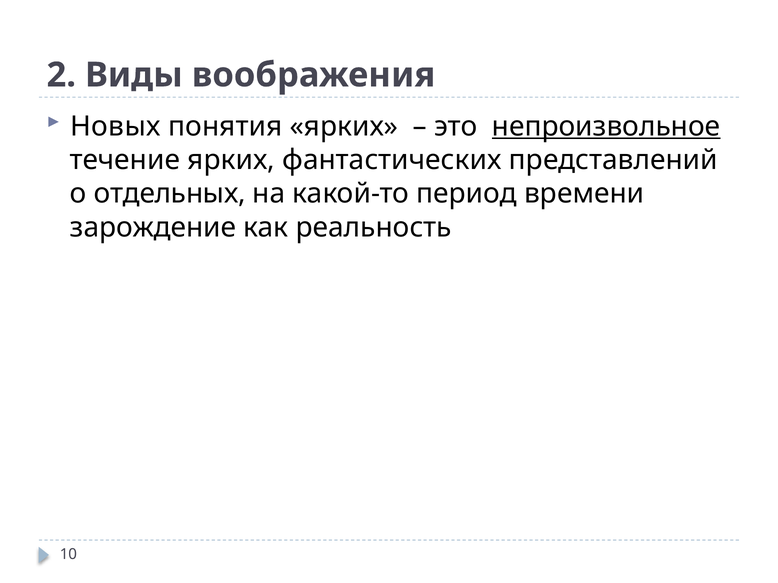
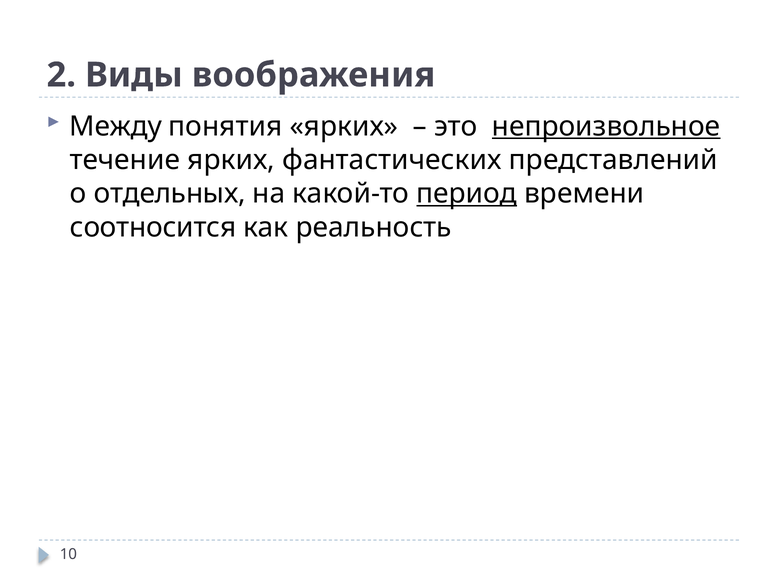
Новых: Новых -> Между
период underline: none -> present
зарождение: зарождение -> соотносится
